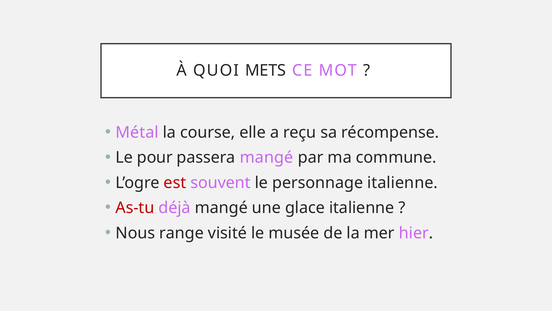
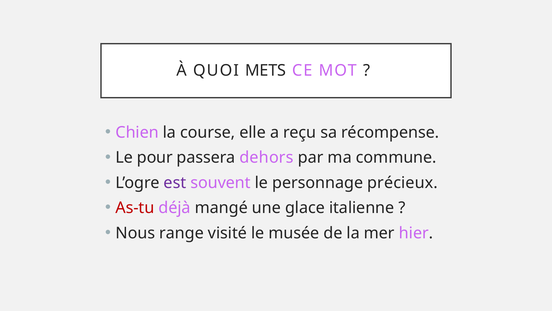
Métal: Métal -> Chien
passera mangé: mangé -> dehors
est colour: red -> purple
personnage italienne: italienne -> précieux
